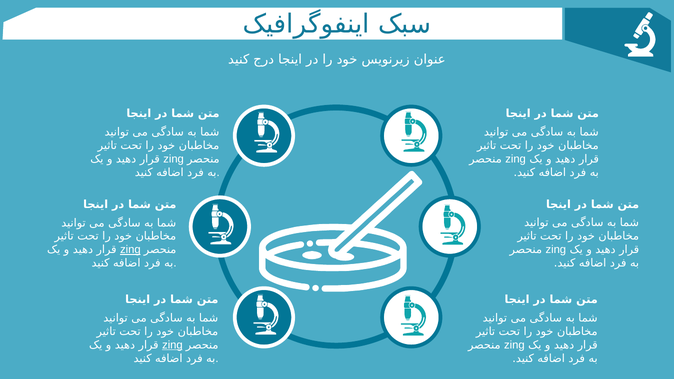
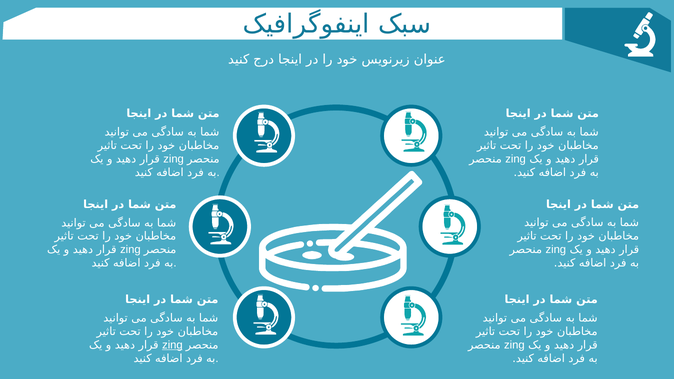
zing at (130, 250) underline: present -> none
